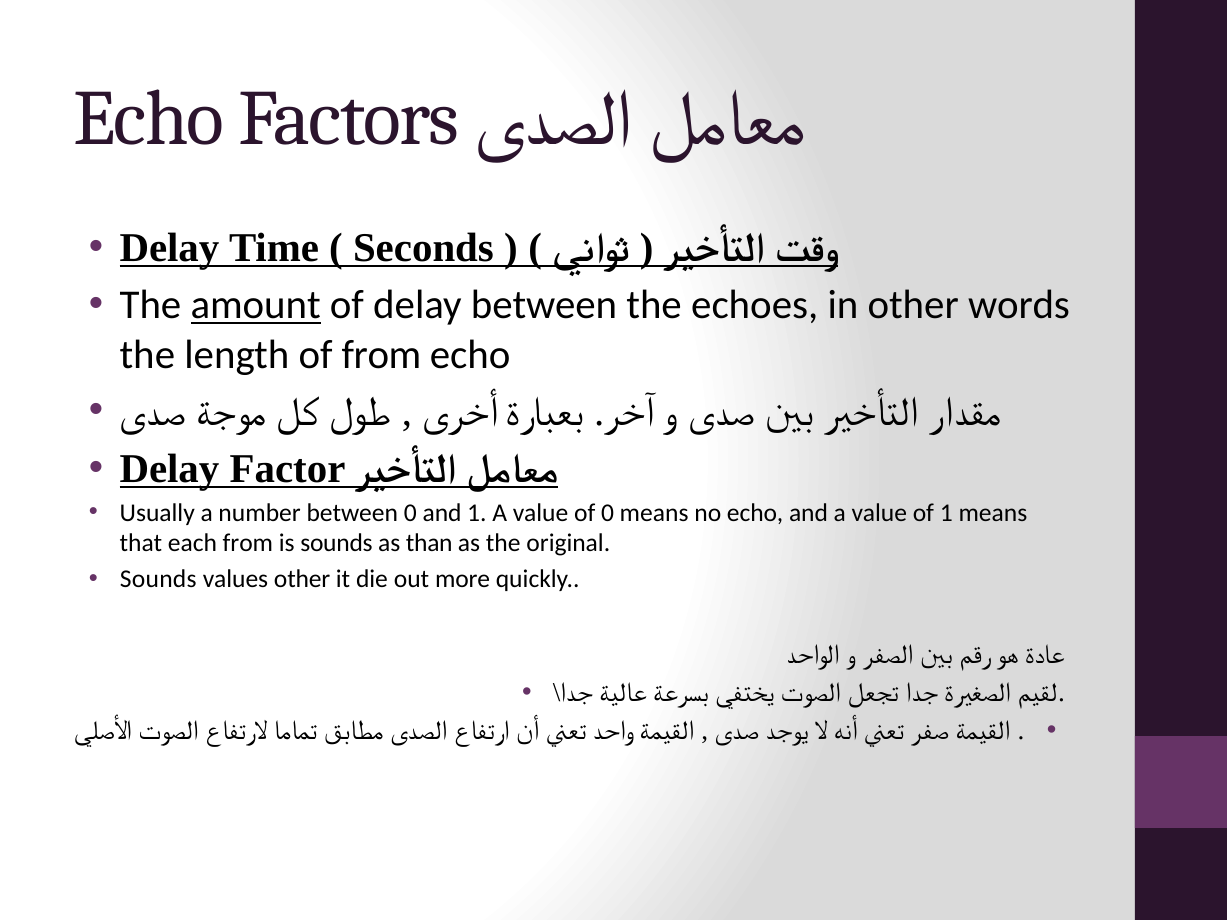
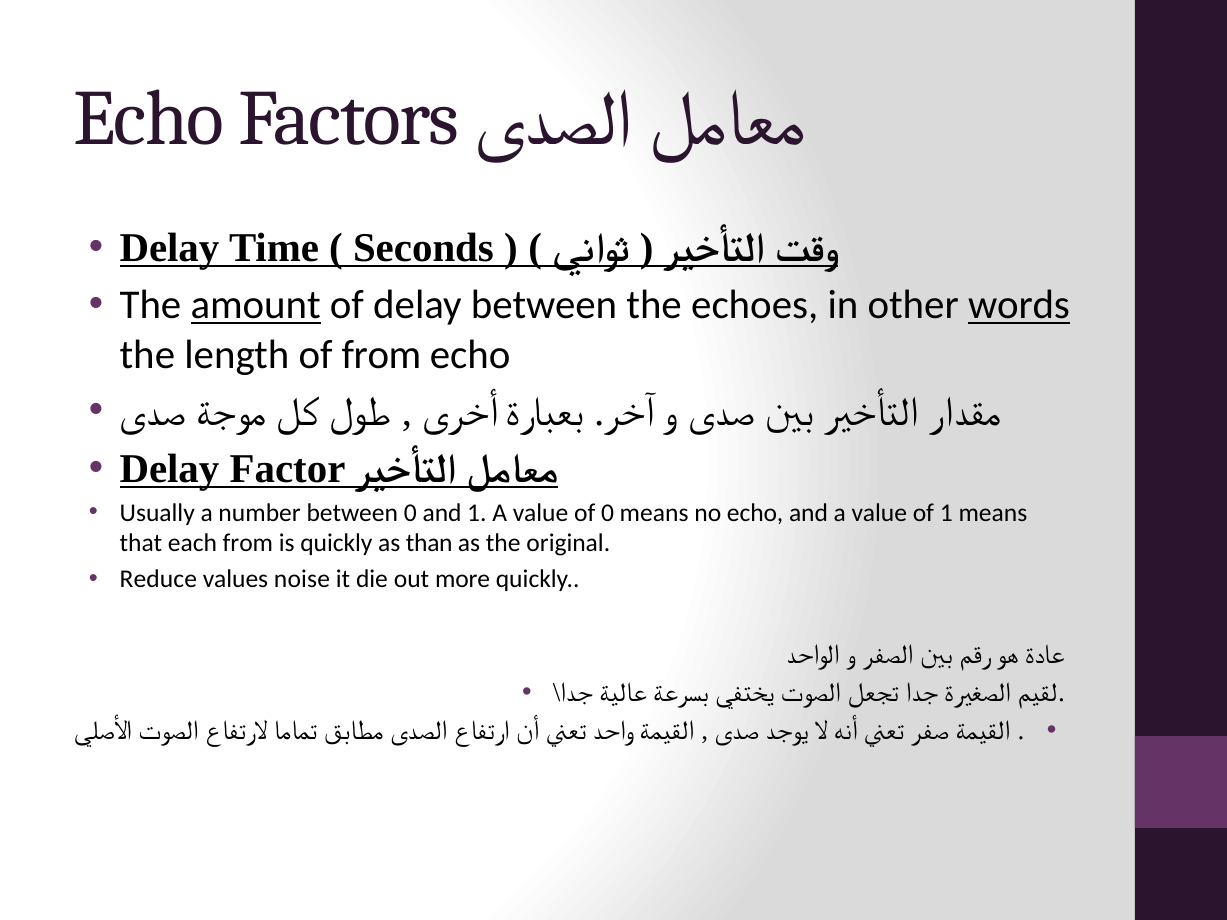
words underline: none -> present
is sounds: sounds -> quickly
Sounds at (158, 579): Sounds -> Reduce
values other: other -> noise
